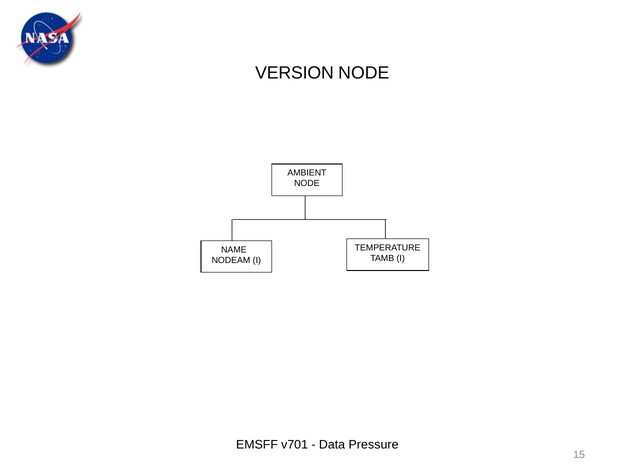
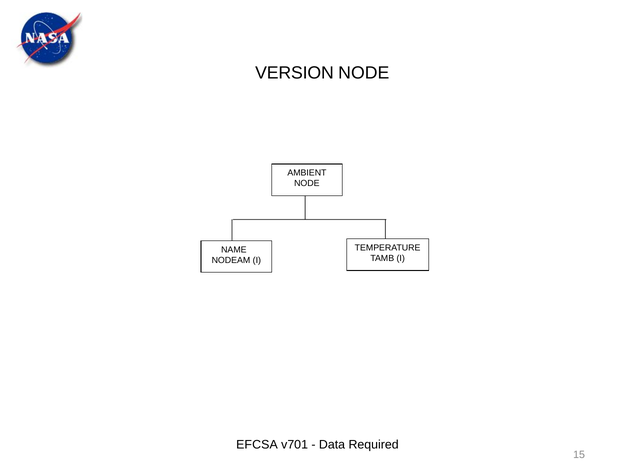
EMSFF: EMSFF -> EFCSA
Pressure: Pressure -> Required
